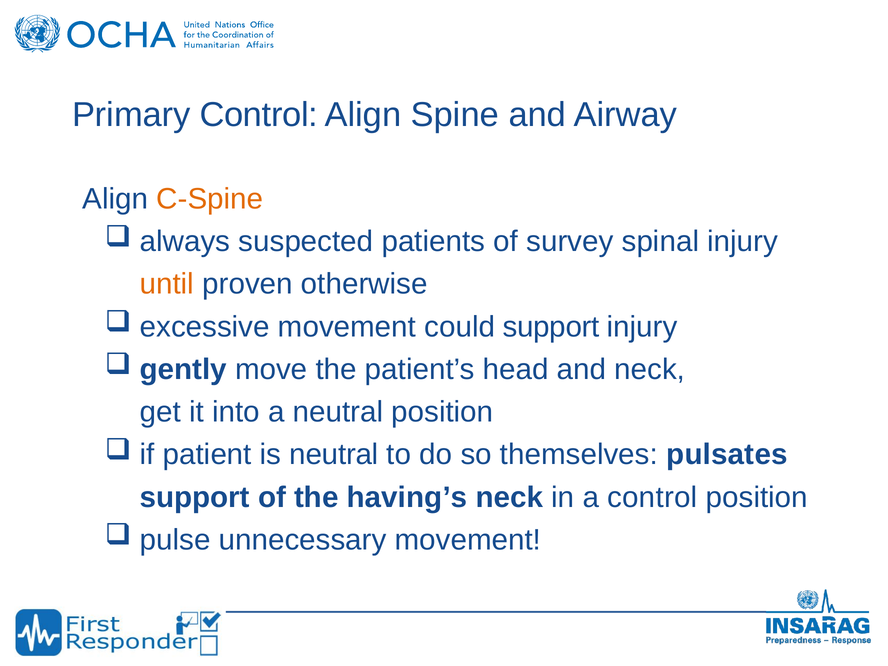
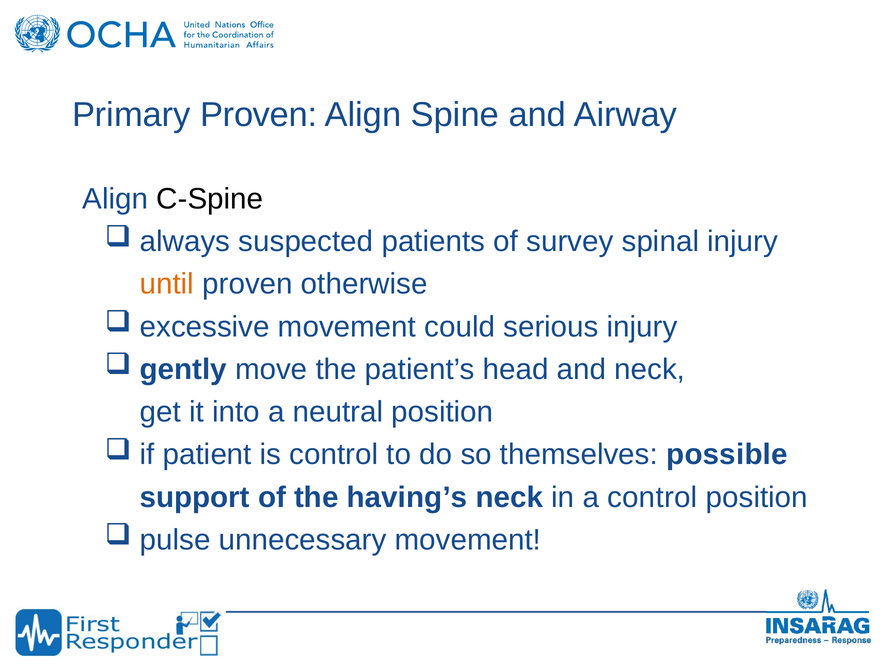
Primary Control: Control -> Proven
C-Spine colour: orange -> black
could support: support -> serious
is neutral: neutral -> control
pulsates: pulsates -> possible
